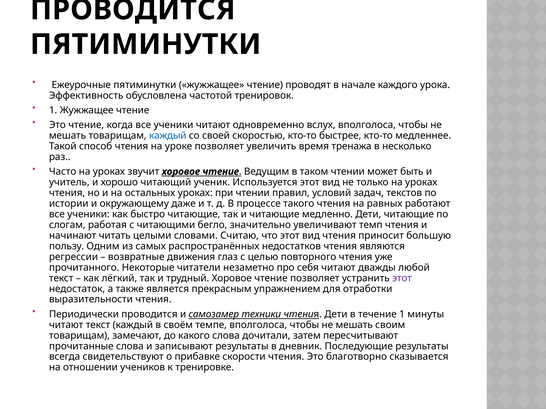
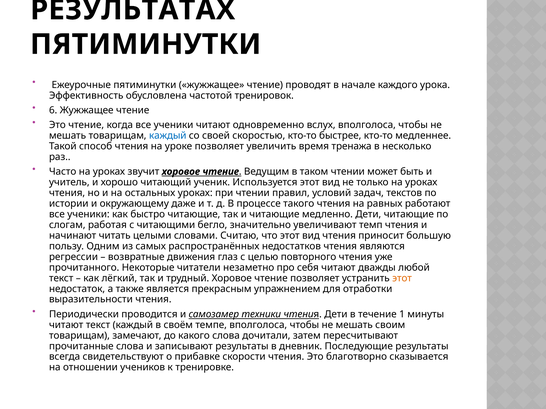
ПРОВОДИТСЯ at (133, 10): ПРОВОДИТСЯ -> РЕЗУЛЬТАТАХ
1 at (53, 110): 1 -> 6
этот at (402, 278) colour: purple -> orange
